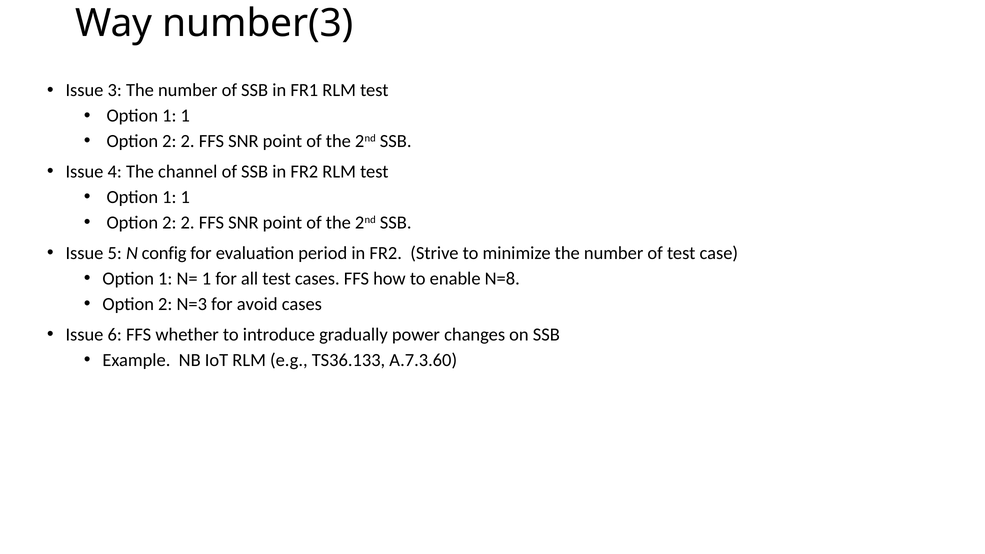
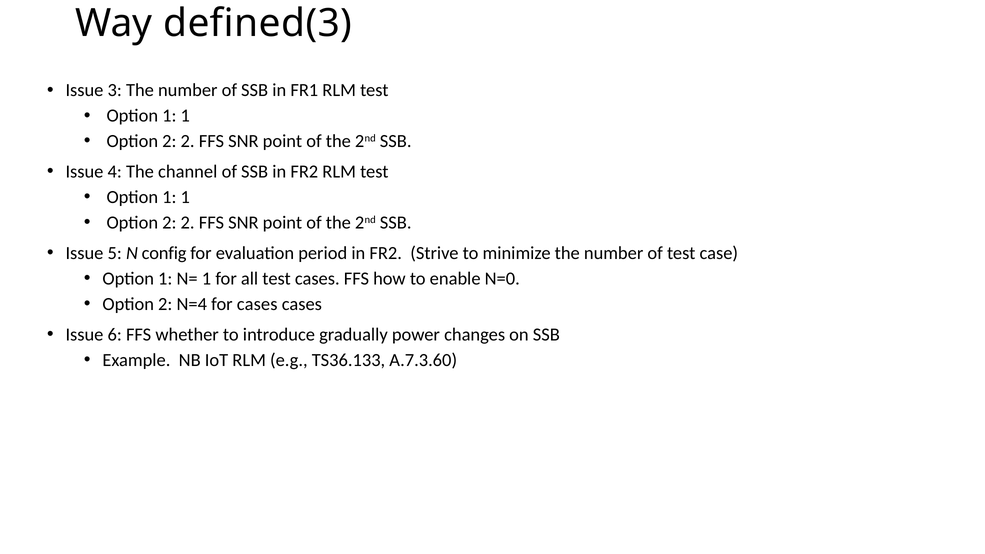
number(3: number(3 -> defined(3
N=8: N=8 -> N=0
N=3: N=3 -> N=4
for avoid: avoid -> cases
